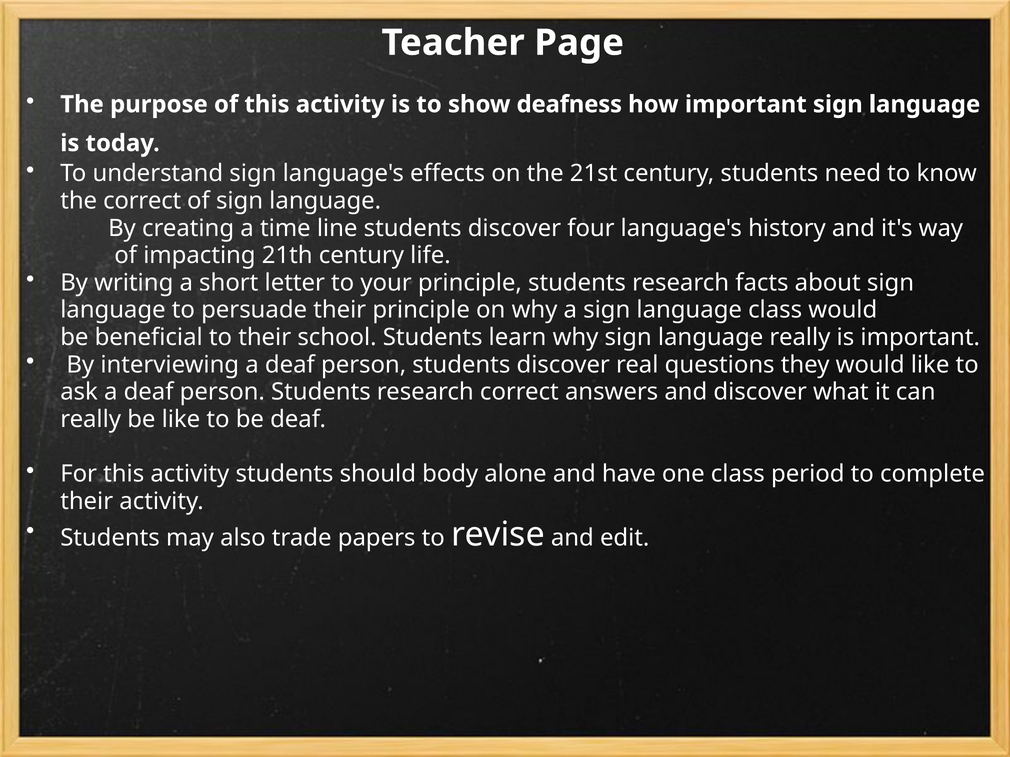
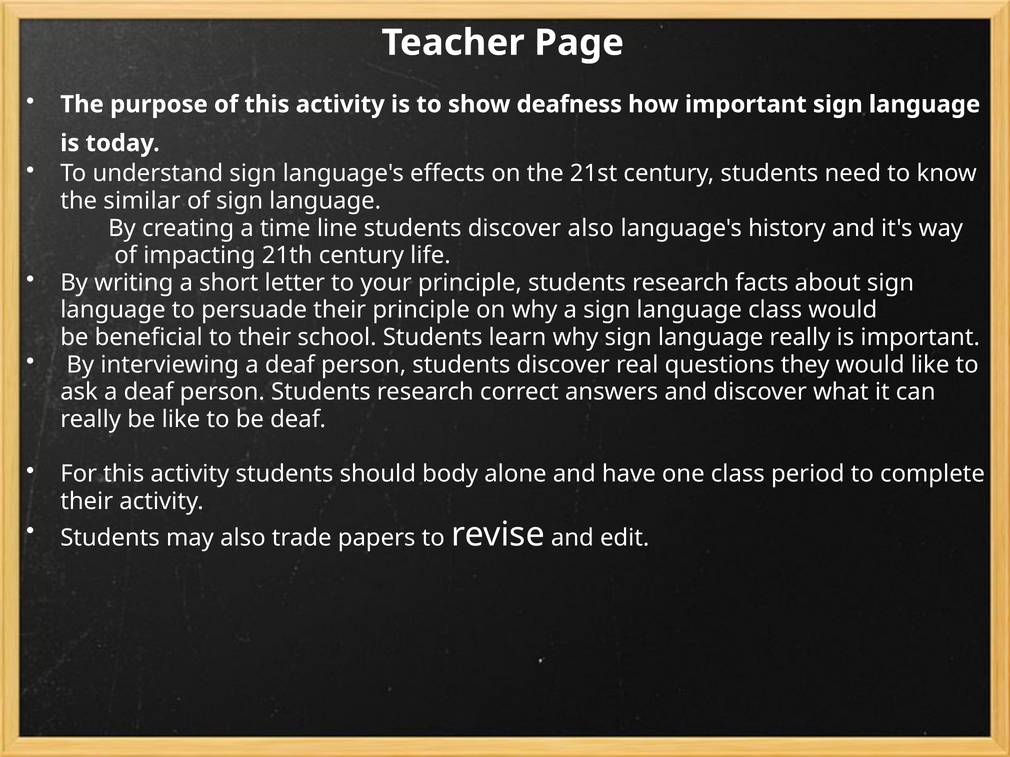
the correct: correct -> similar
discover four: four -> also
